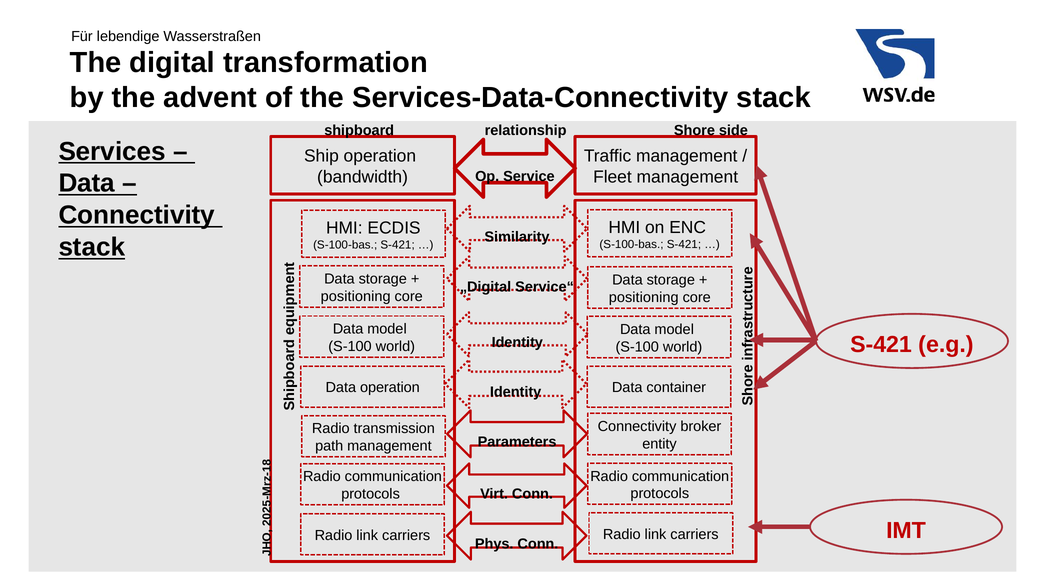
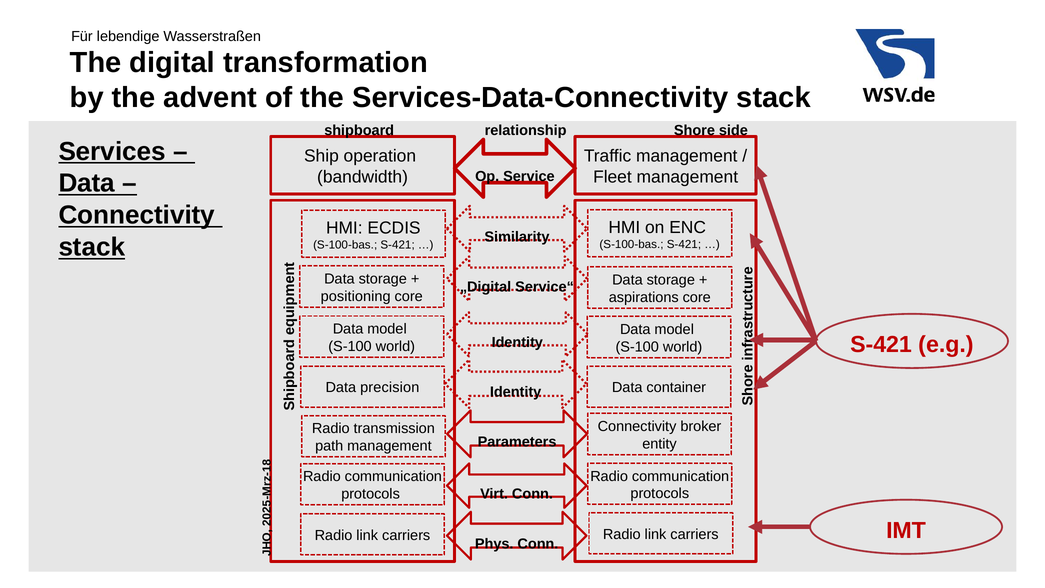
positioning at (644, 297): positioning -> aspirations
Data operation: operation -> precision
